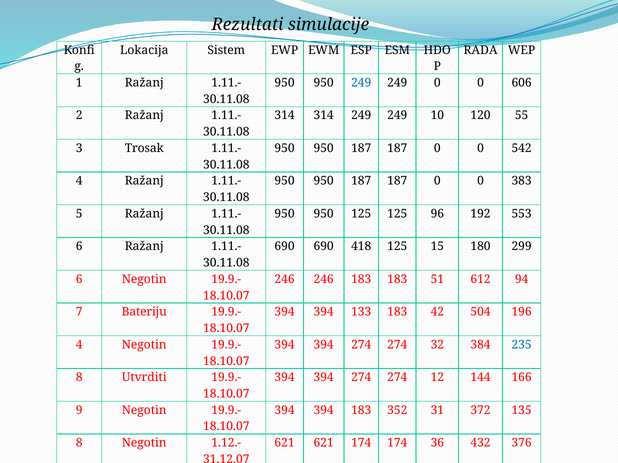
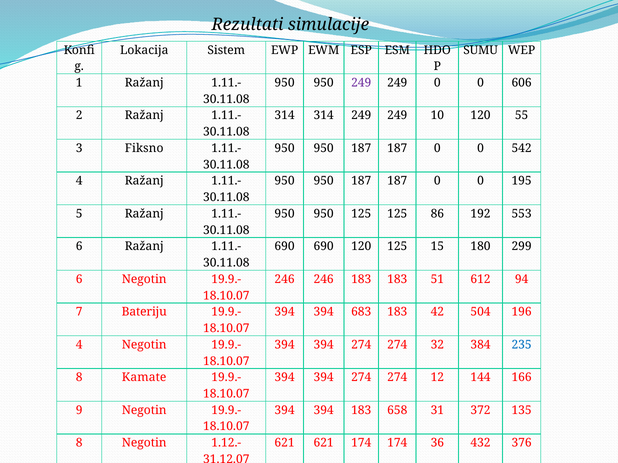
RADA: RADA -> SUMU
249 at (361, 83) colour: blue -> purple
Trosak: Trosak -> Fiksno
0 383: 383 -> 195
125 96: 96 -> 86
690 418: 418 -> 120
133: 133 -> 683
Utvrditi: Utvrditi -> Kamate
352: 352 -> 658
